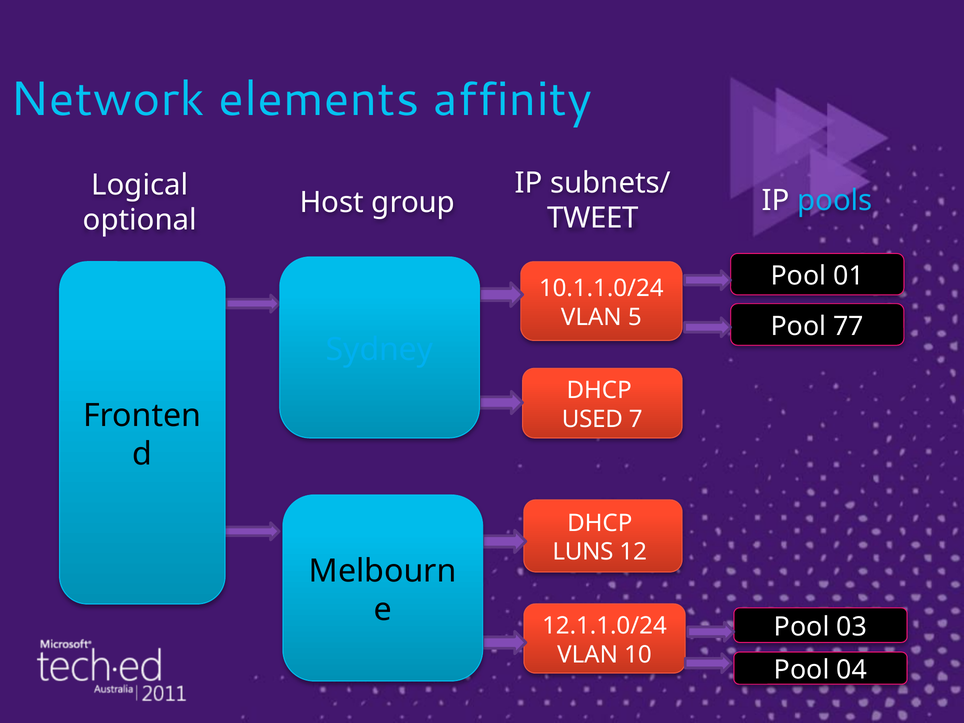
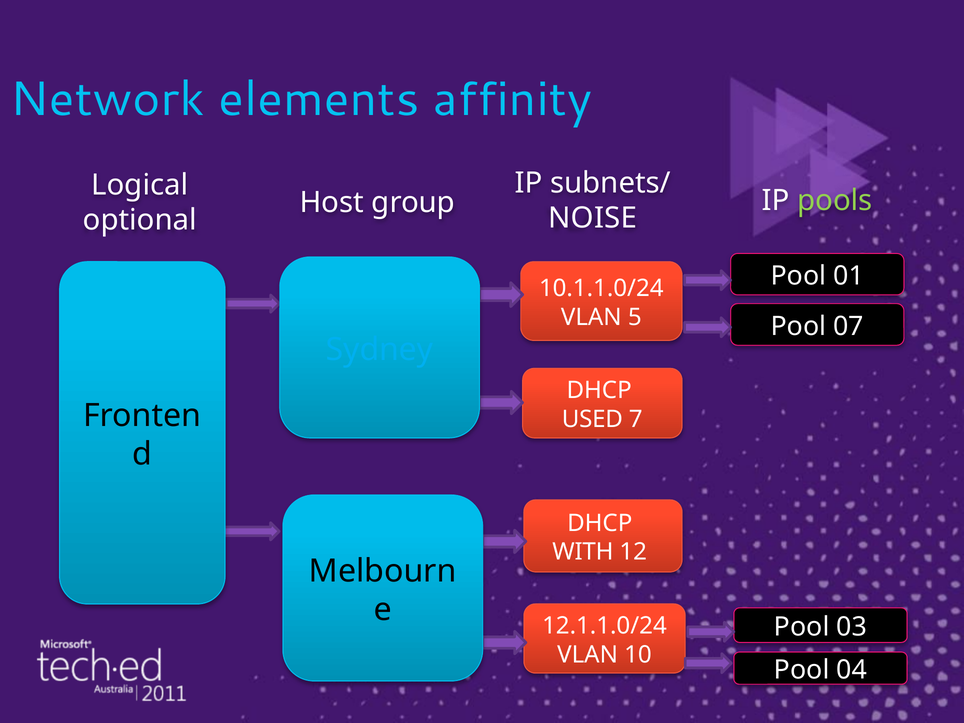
pools colour: light blue -> light green
TWEET: TWEET -> NOISE
77: 77 -> 07
LUNS: LUNS -> WITH
